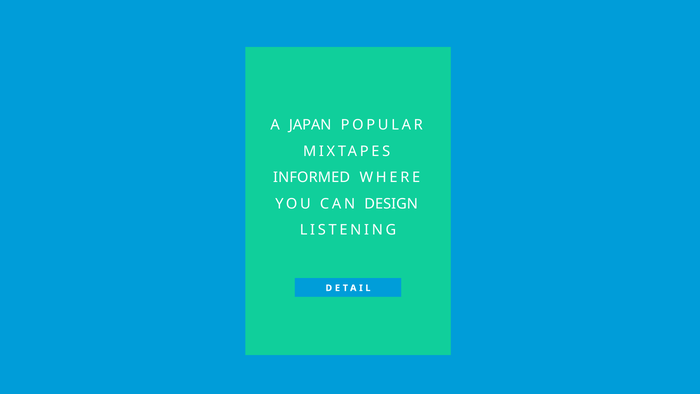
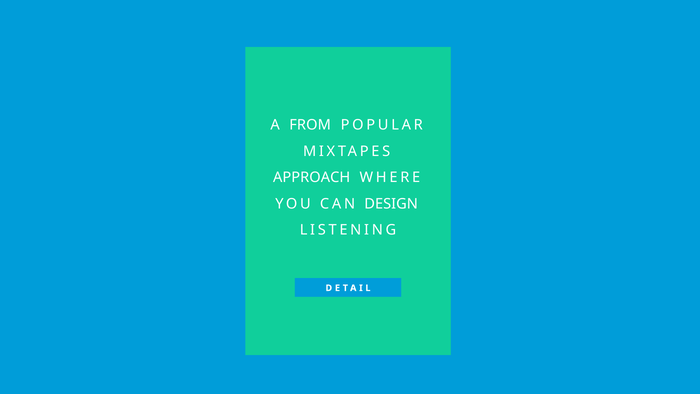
JAPAN: JAPAN -> FROM
INFORMED: INFORMED -> APPROACH
